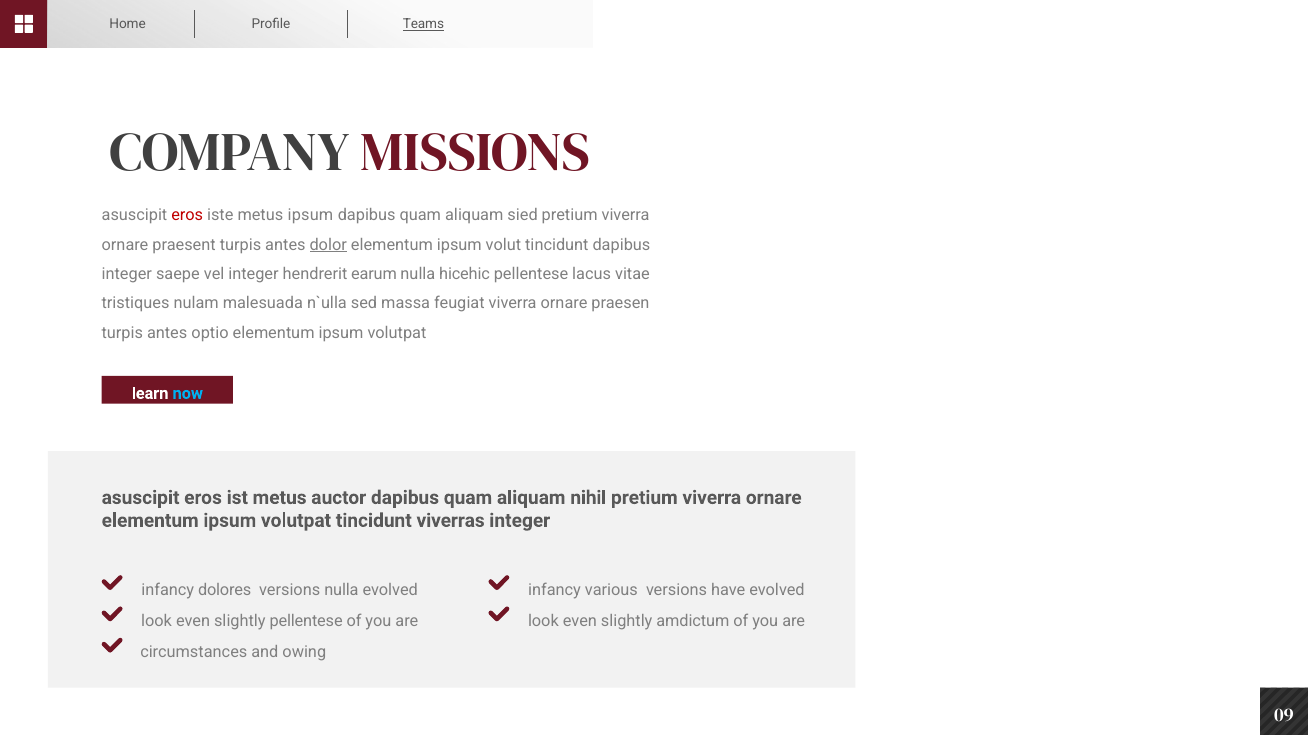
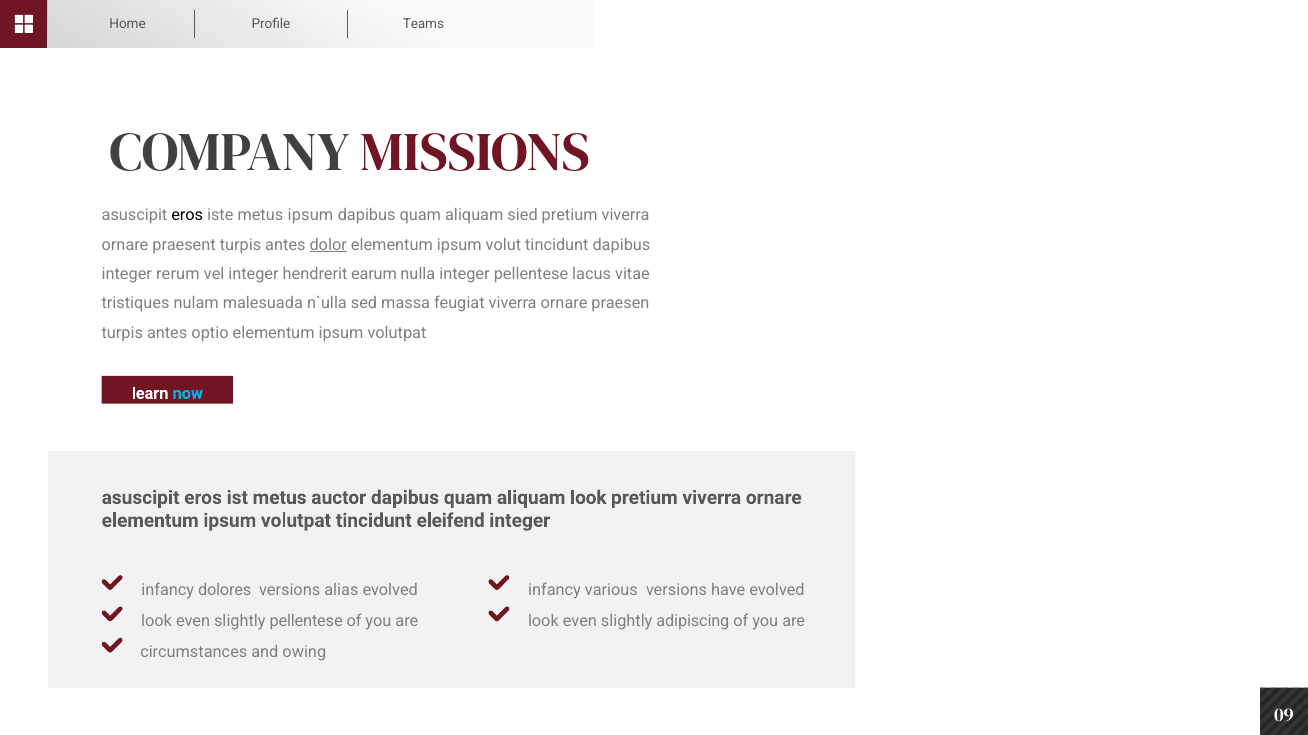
Teams underline: present -> none
eros at (187, 215) colour: red -> black
saepe: saepe -> rerum
nulla hicehic: hicehic -> integer
aliquam nihil: nihil -> look
viverras: viverras -> eleifend
versions nulla: nulla -> alias
amdictum: amdictum -> adipiscing
